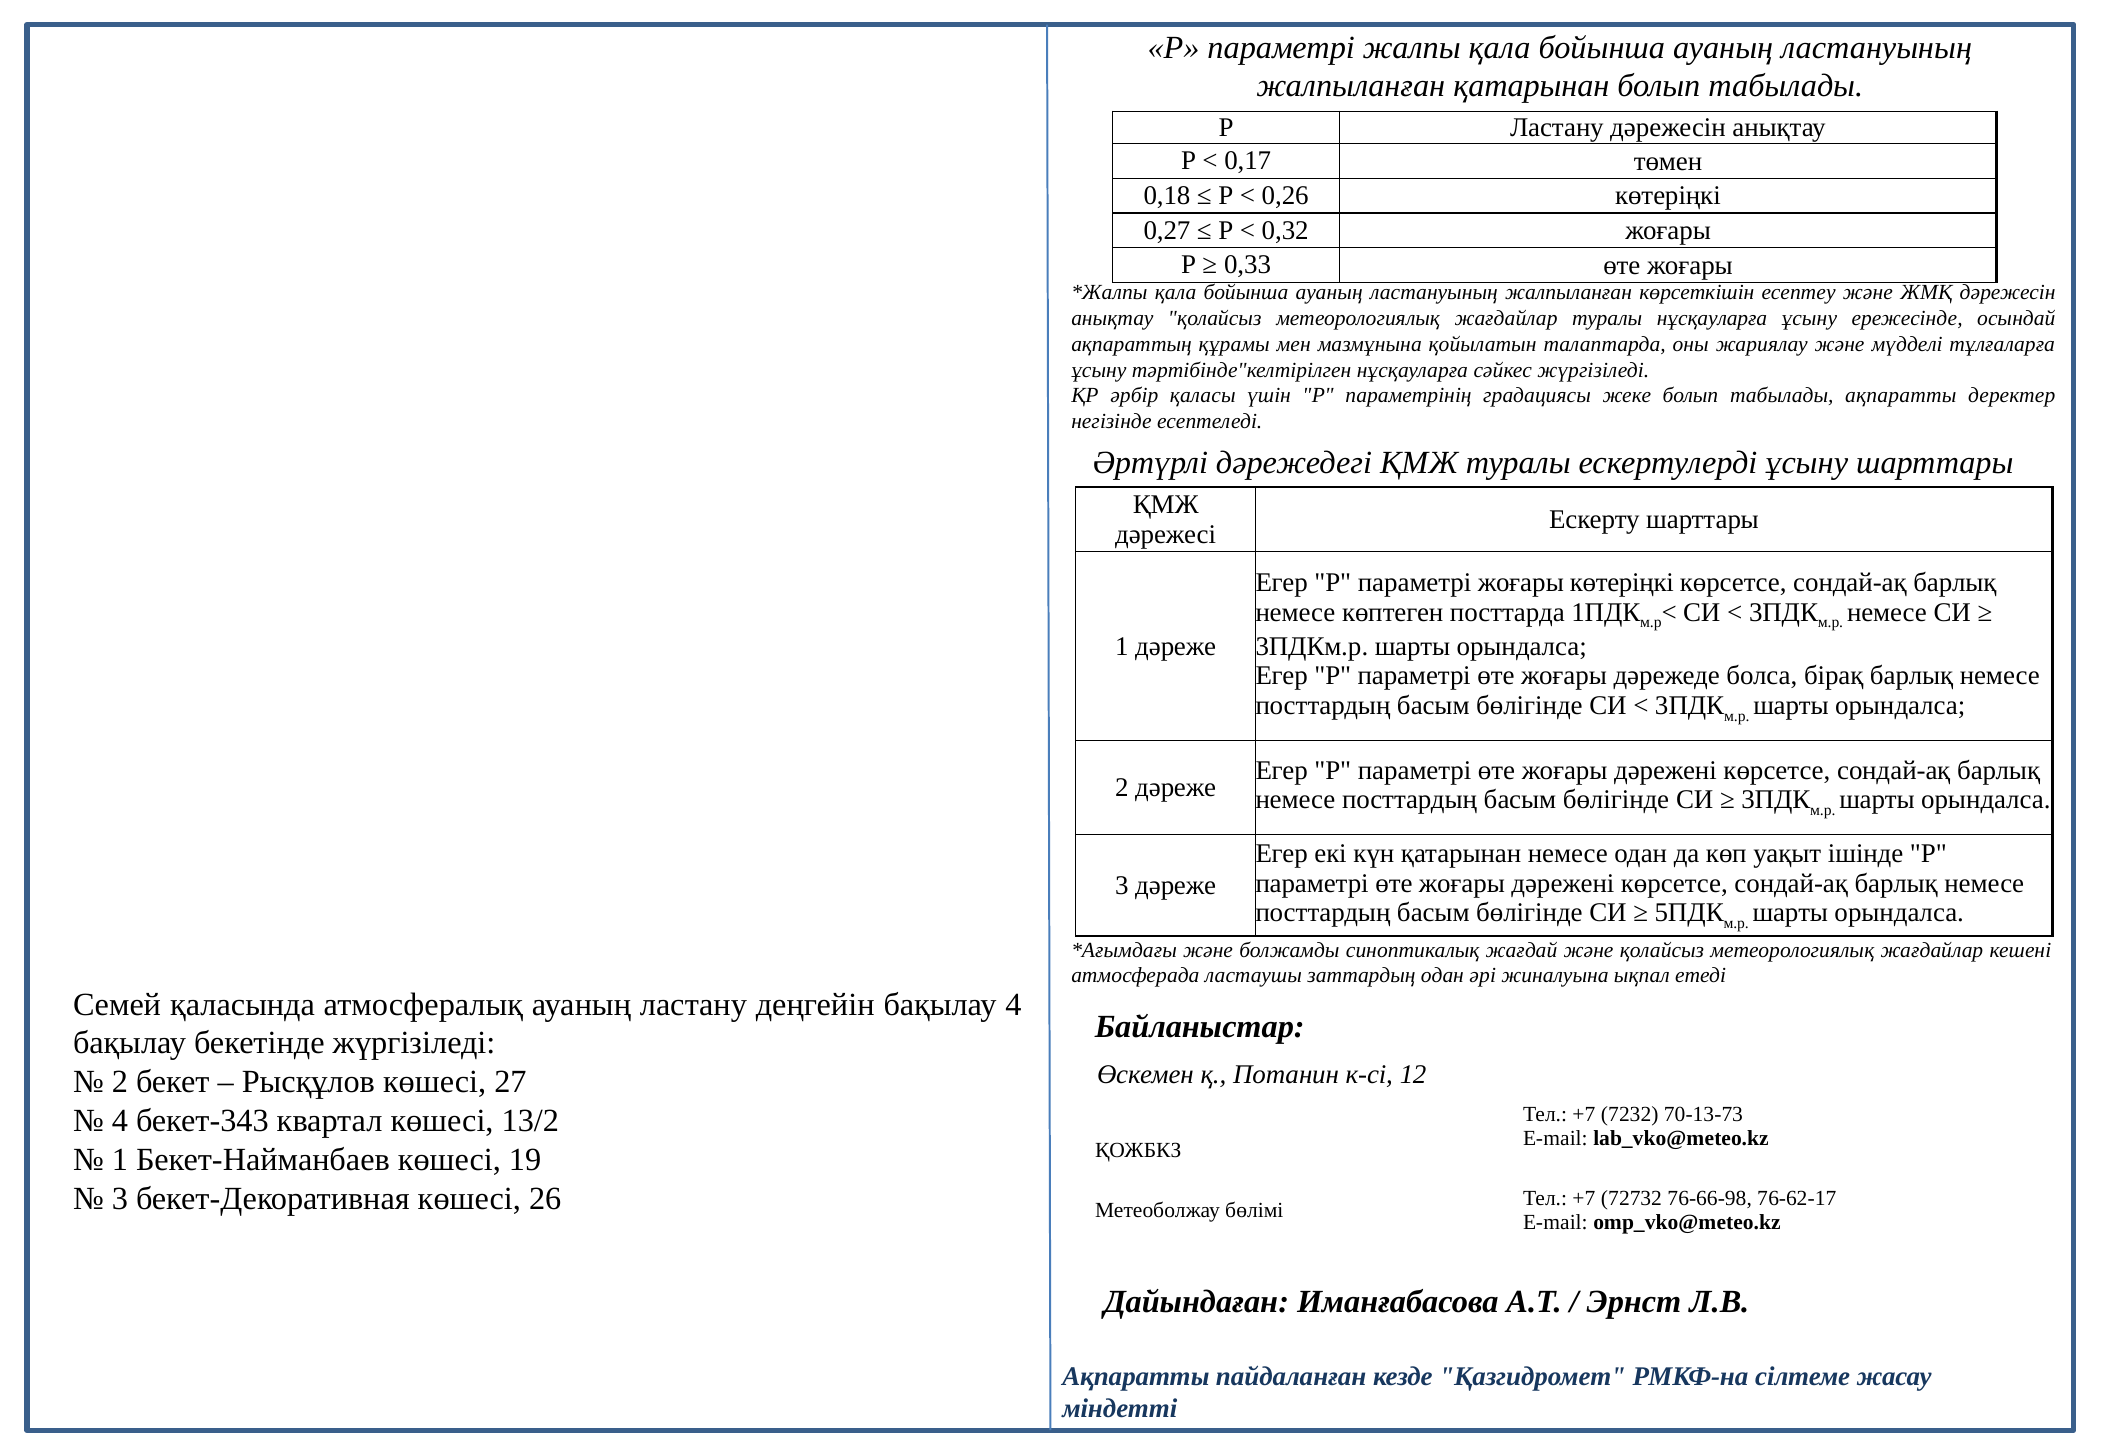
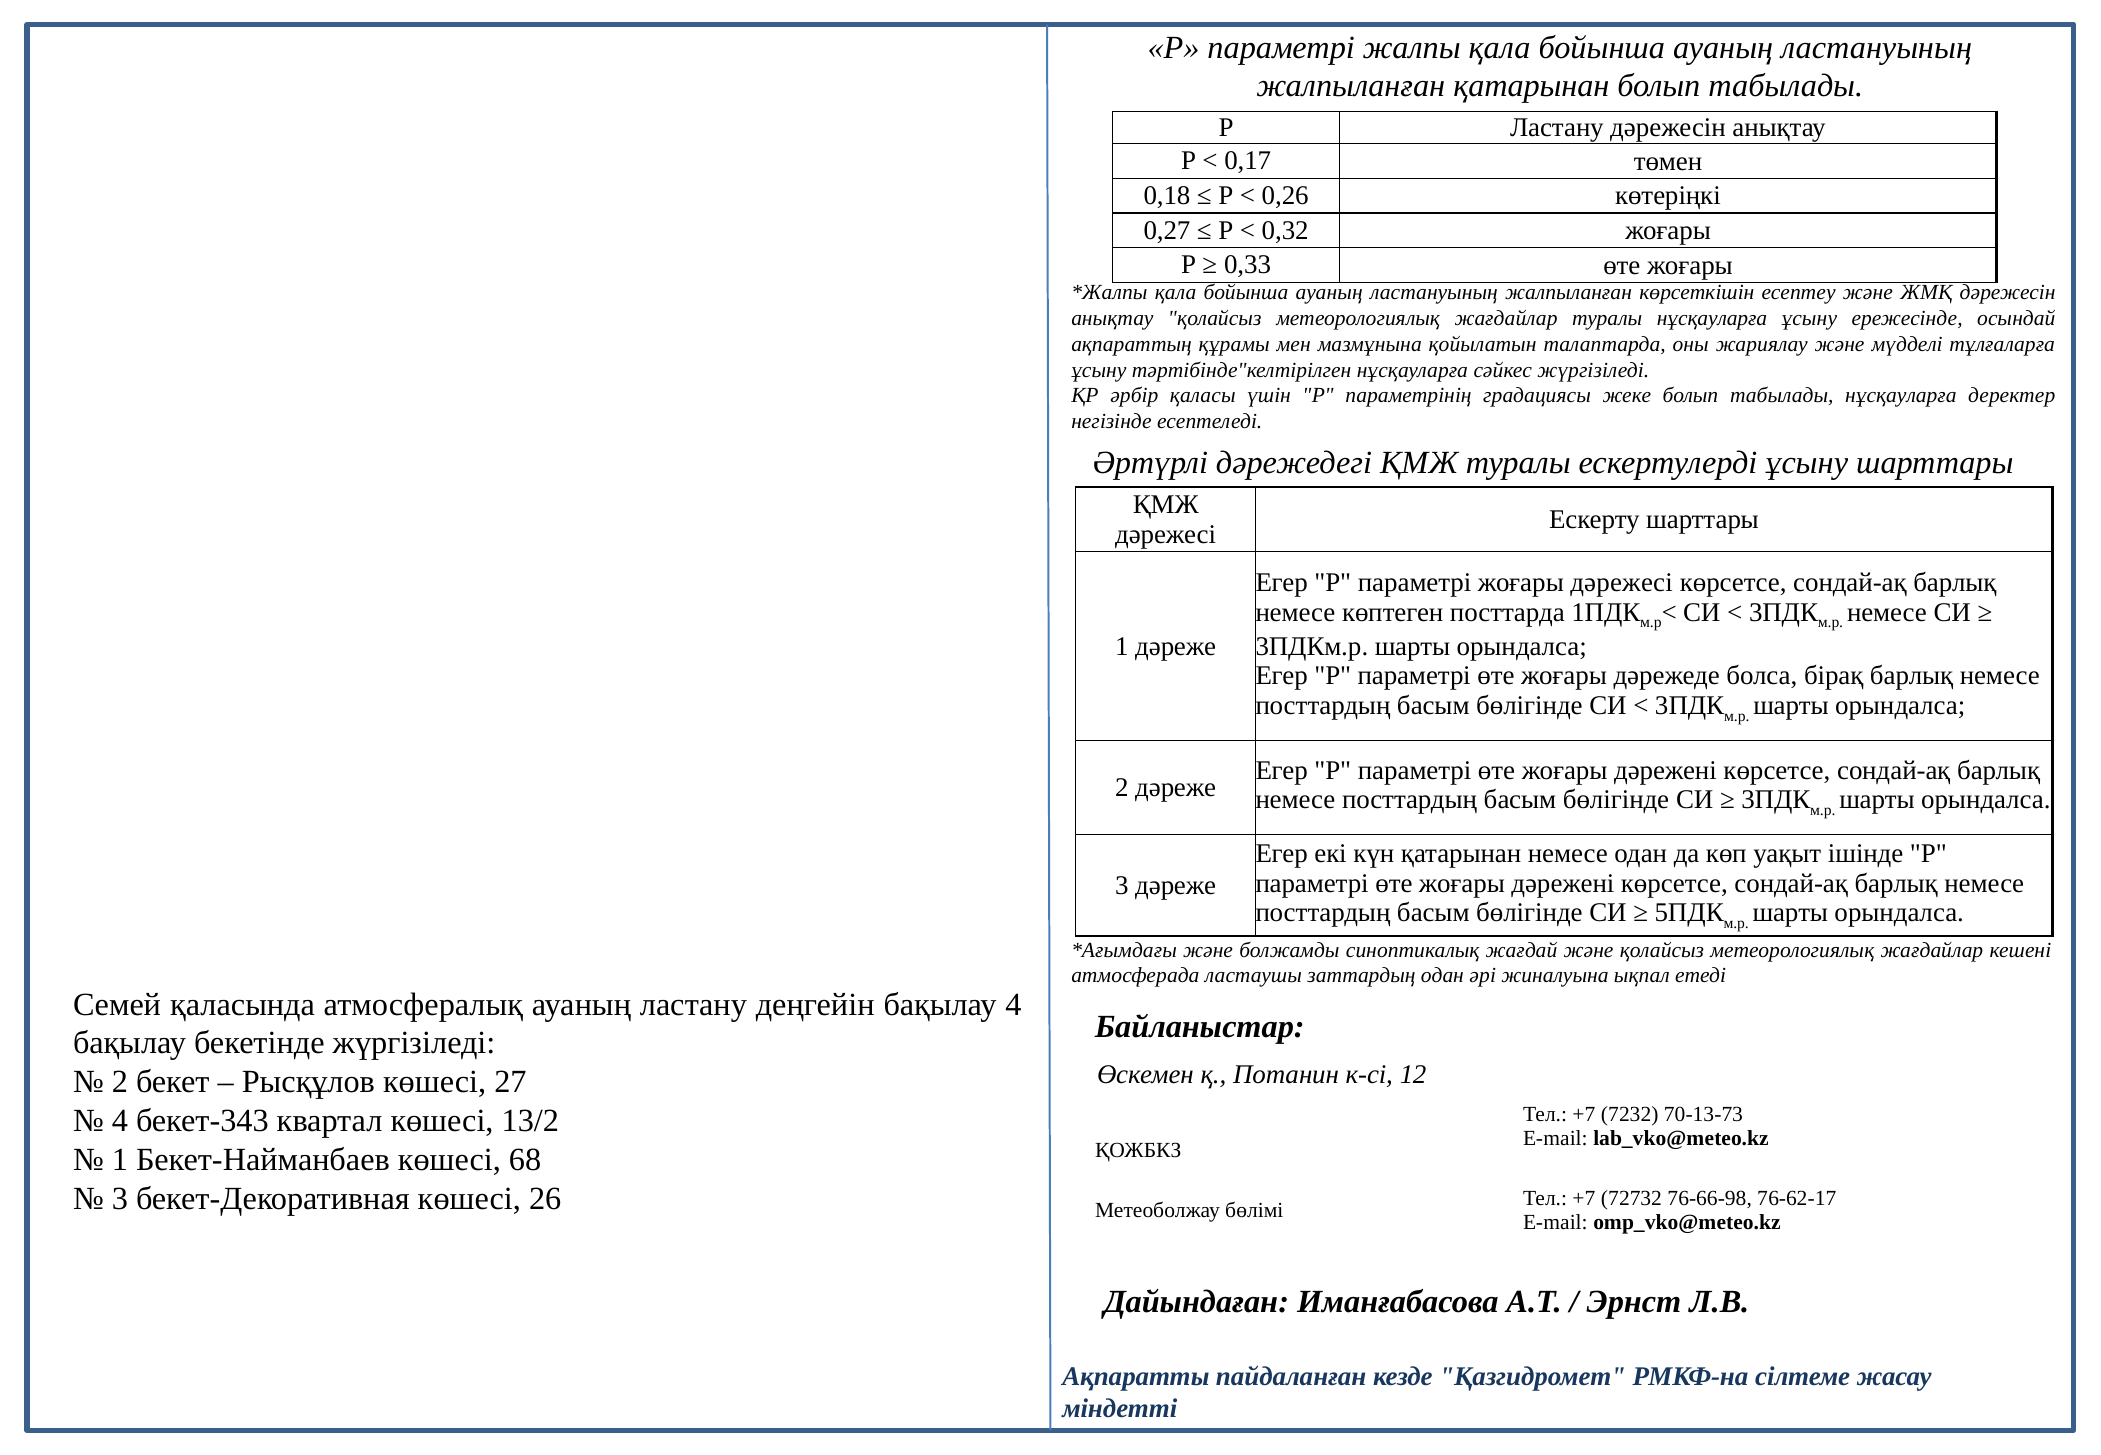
табылады ақпаратты: ақпаратты -> нұсқауларға
жоғары көтеріңкі: көтеріңкі -> дәрежесі
19: 19 -> 68
